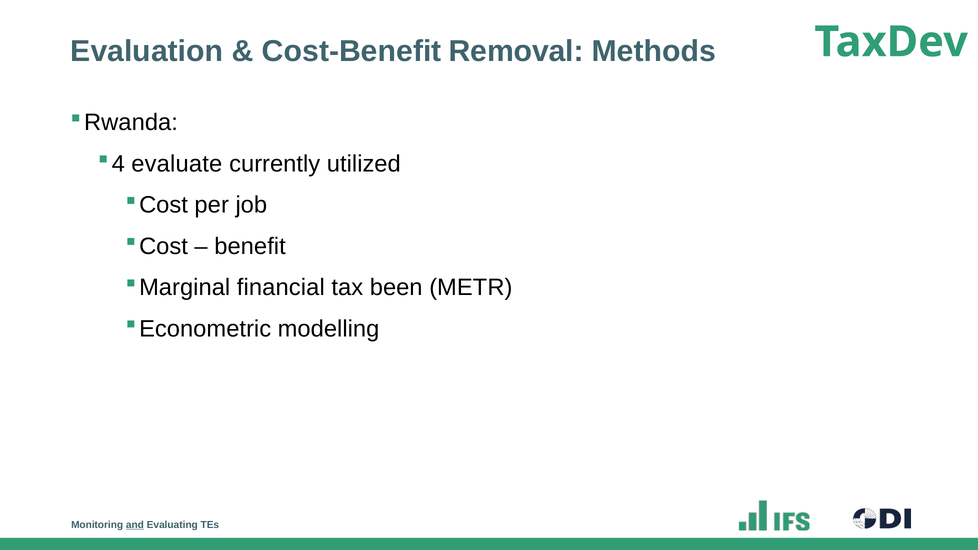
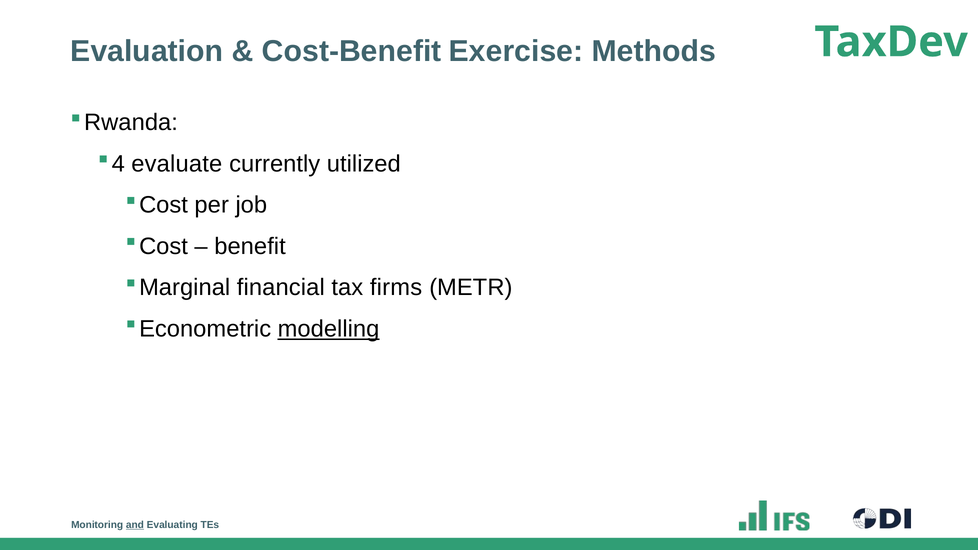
Removal: Removal -> Exercise
been: been -> firms
modelling underline: none -> present
